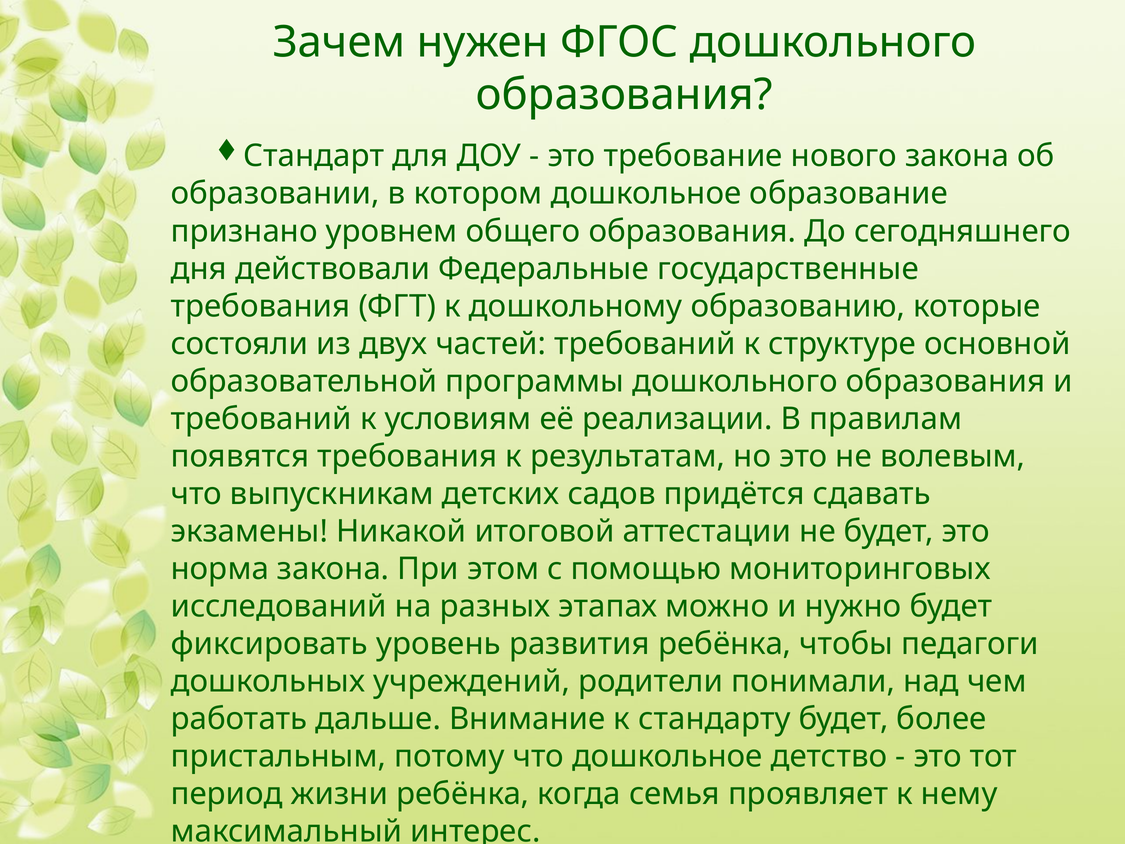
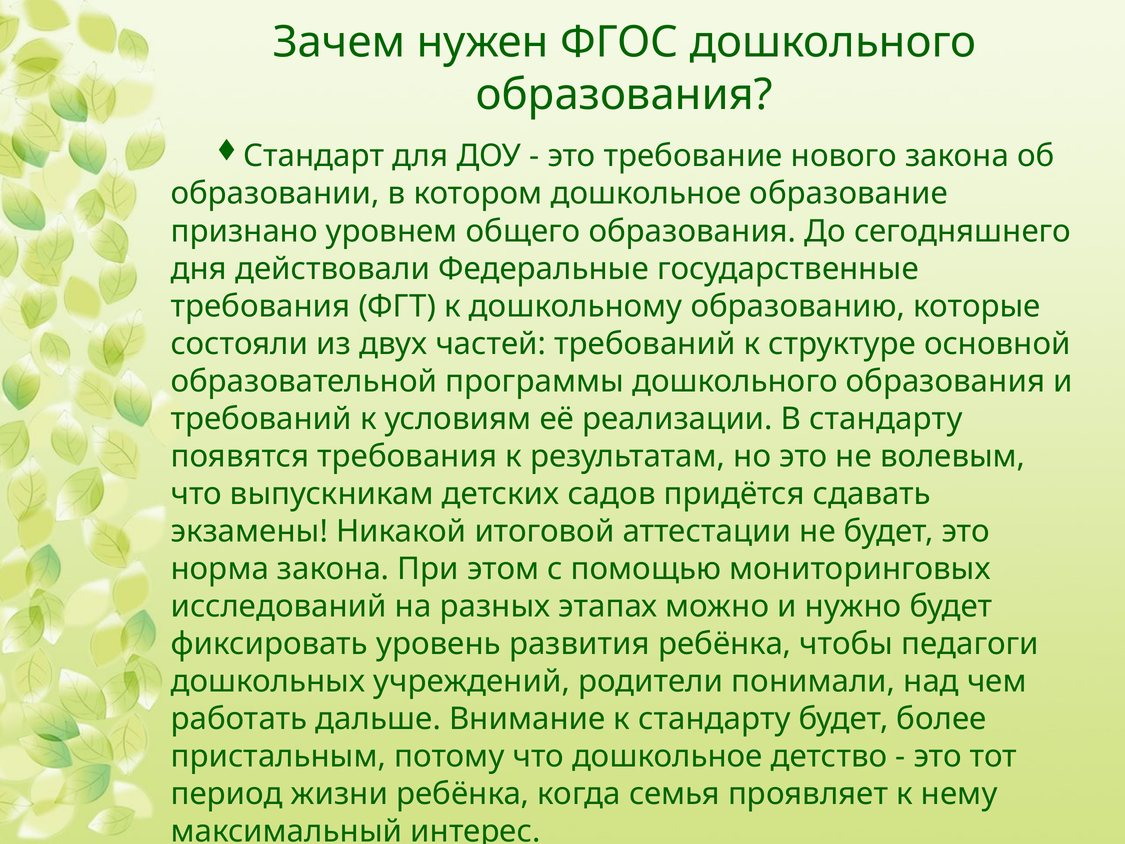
В правилам: правилам -> стандарту
